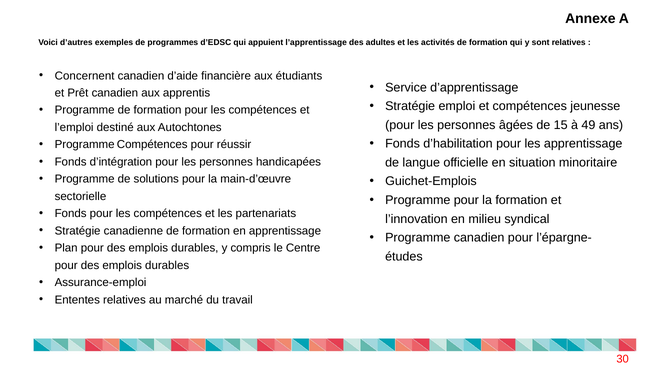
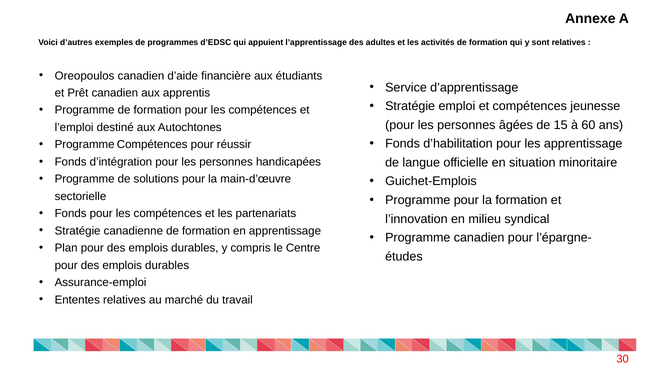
Concernent: Concernent -> Oreopoulos
49: 49 -> 60
